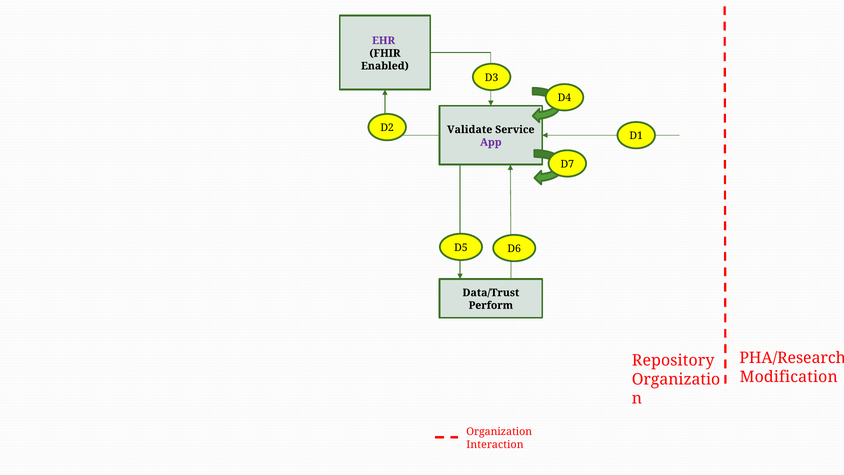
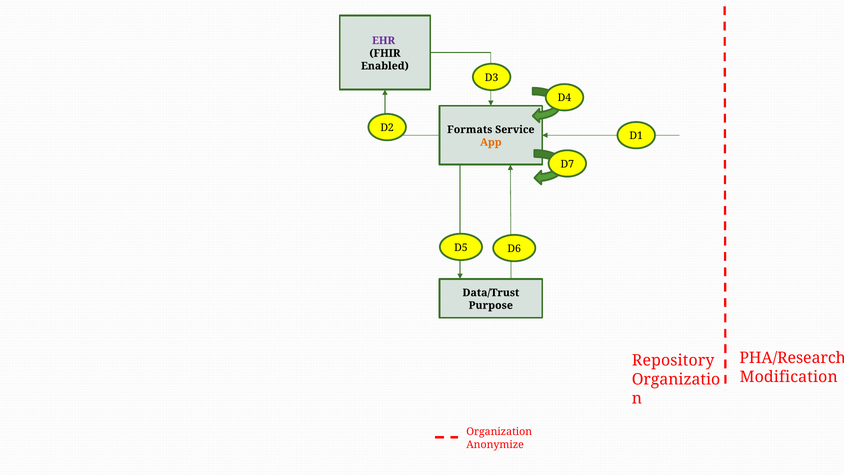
Validate: Validate -> Formats
App colour: purple -> orange
Perform: Perform -> Purpose
Interaction: Interaction -> Anonymize
